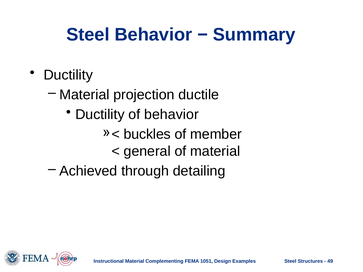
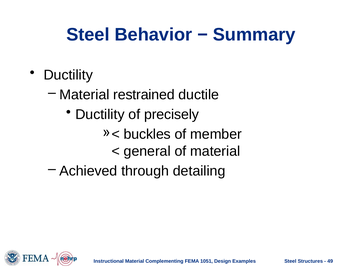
projection: projection -> restrained
of behavior: behavior -> precisely
